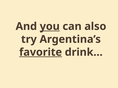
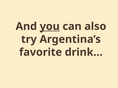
favorite underline: present -> none
